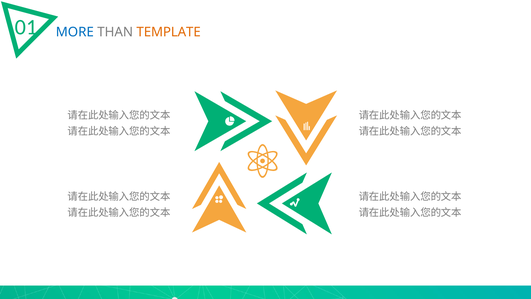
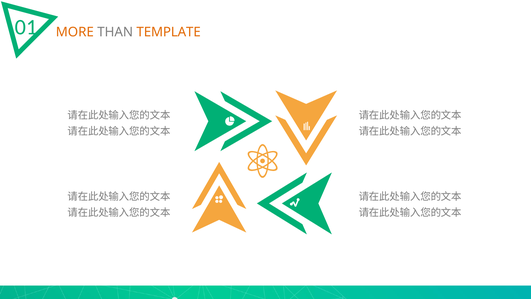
MORE colour: blue -> orange
